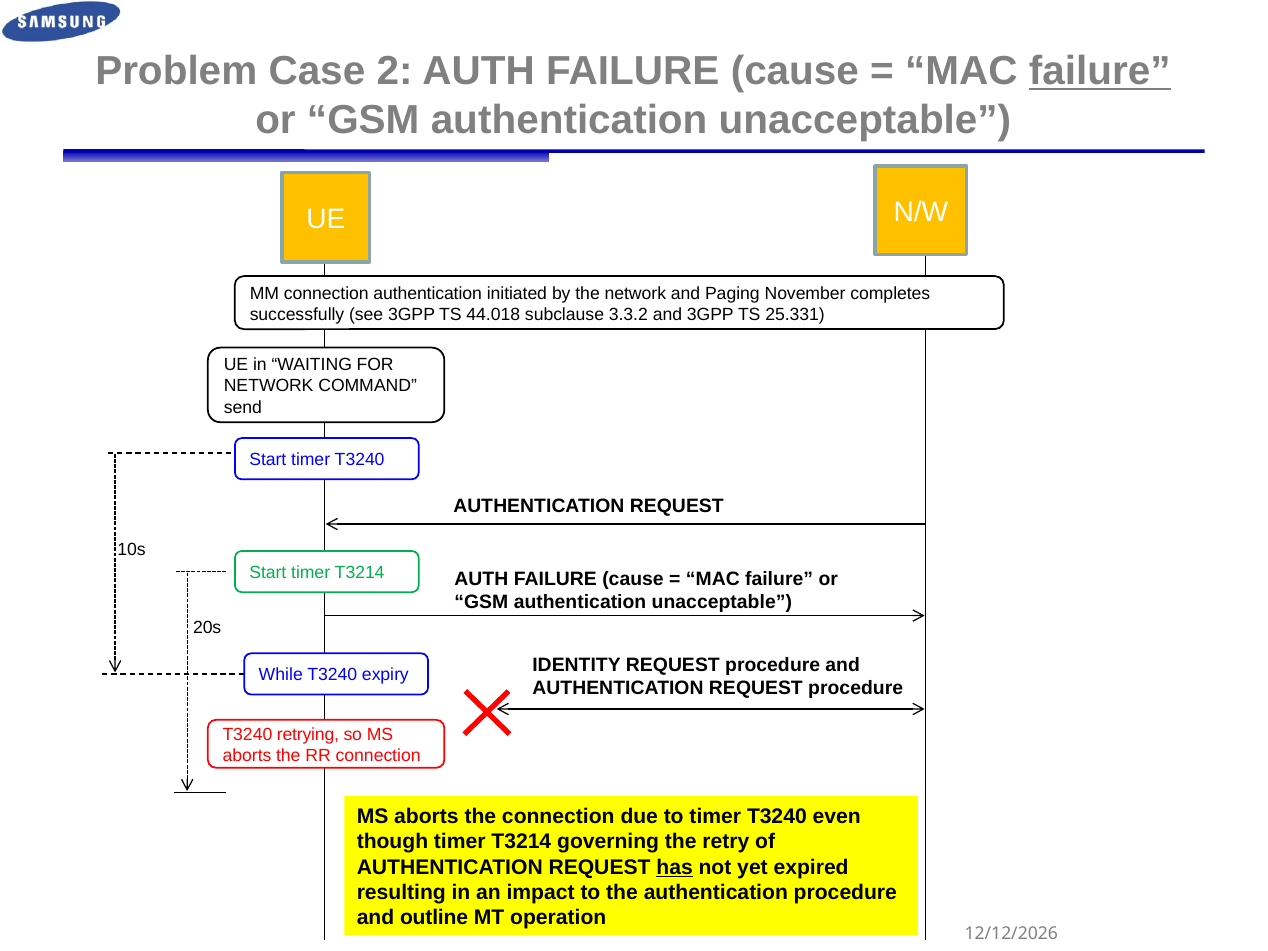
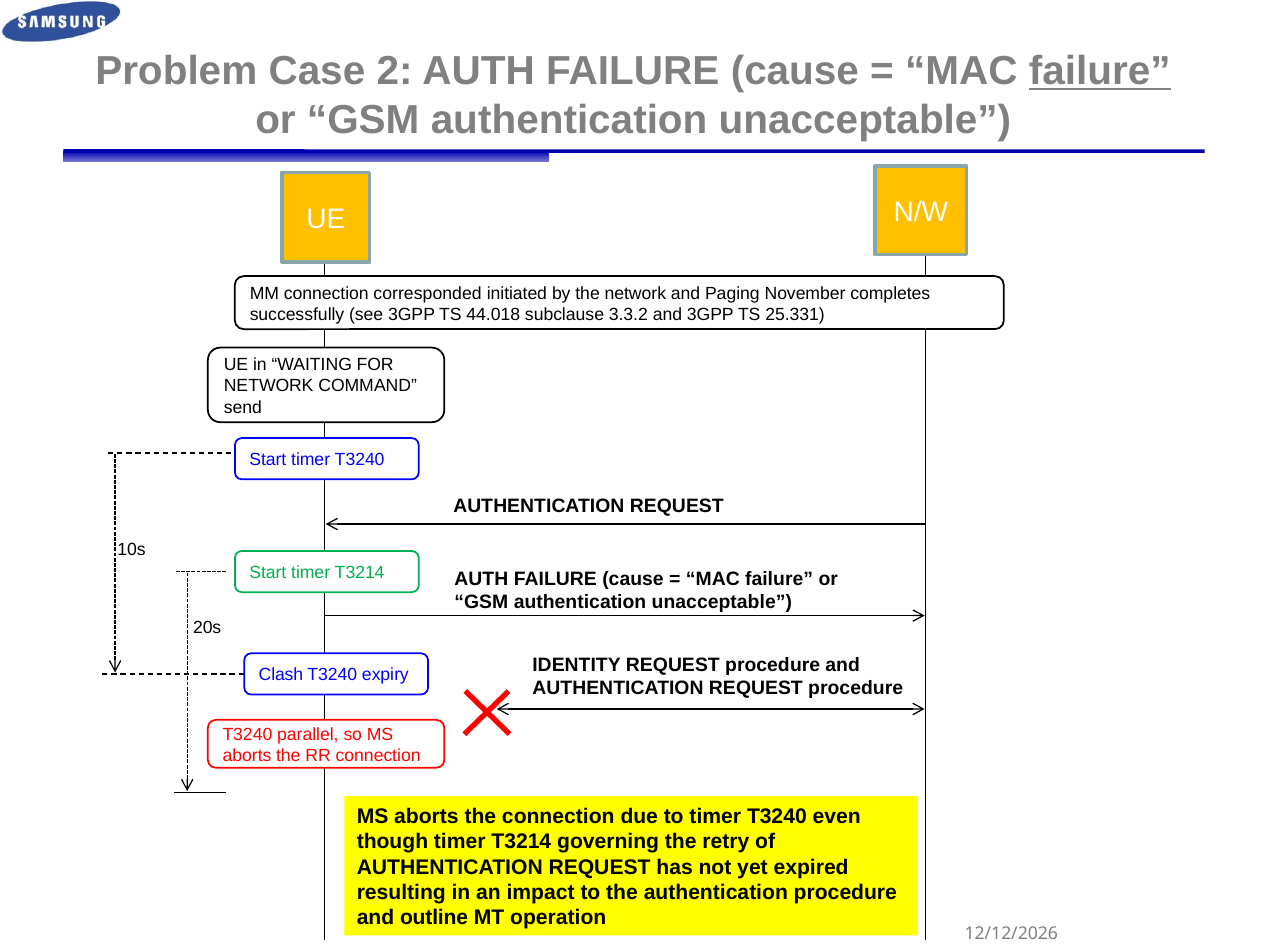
connection authentication: authentication -> corresponded
While: While -> Clash
retrying: retrying -> parallel
has underline: present -> none
